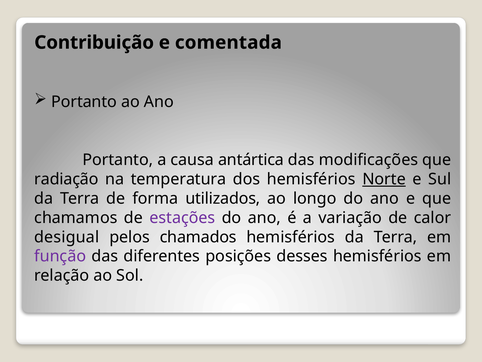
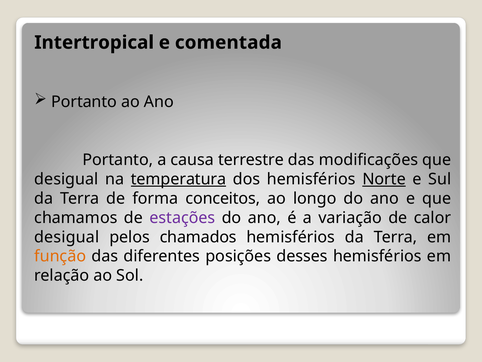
Contribuição: Contribuição -> Intertropical
antártica: antártica -> terrestre
radiação at (66, 179): radiação -> desigual
temperatura underline: none -> present
utilizados: utilizados -> conceitos
função colour: purple -> orange
